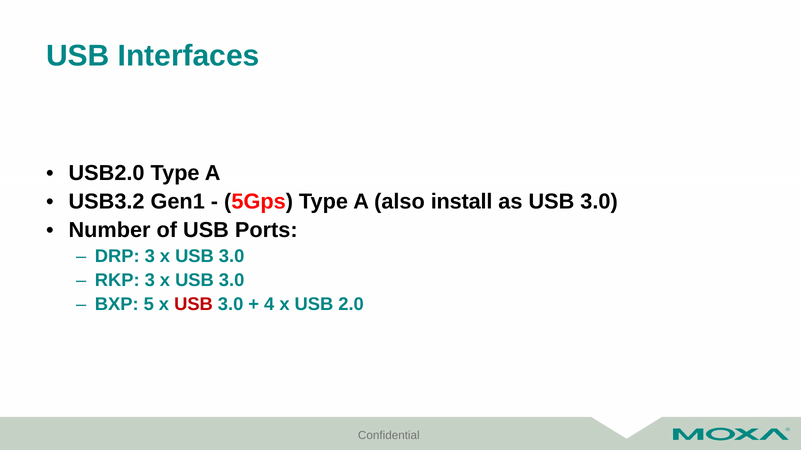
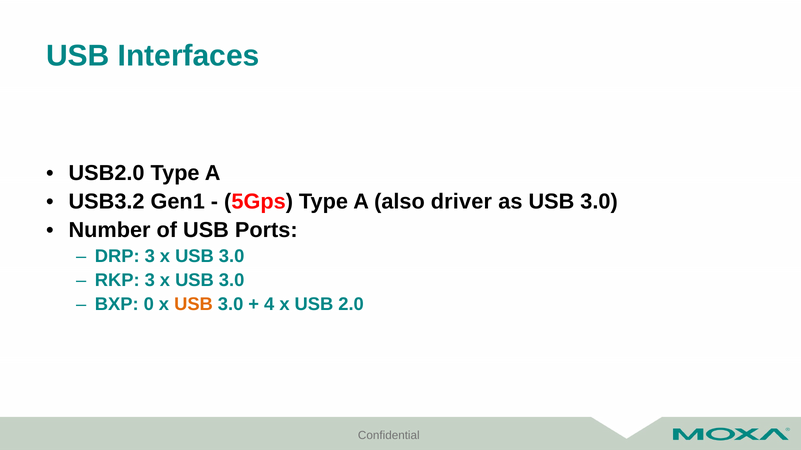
install: install -> driver
5: 5 -> 0
USB at (193, 305) colour: red -> orange
